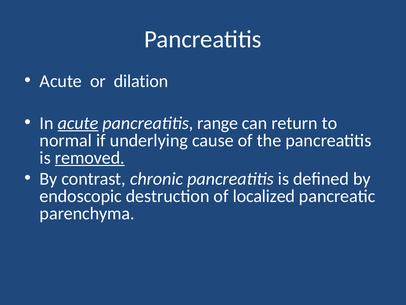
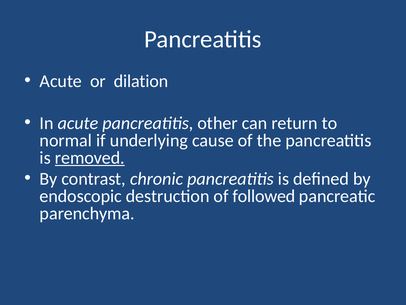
acute at (78, 123) underline: present -> none
range: range -> other
localized: localized -> followed
